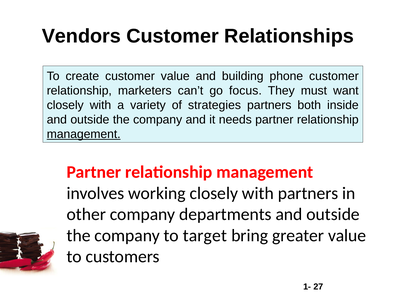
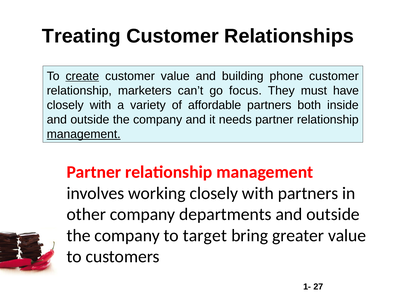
Vendors: Vendors -> Treating
create underline: none -> present
want: want -> have
strategies: strategies -> affordable
